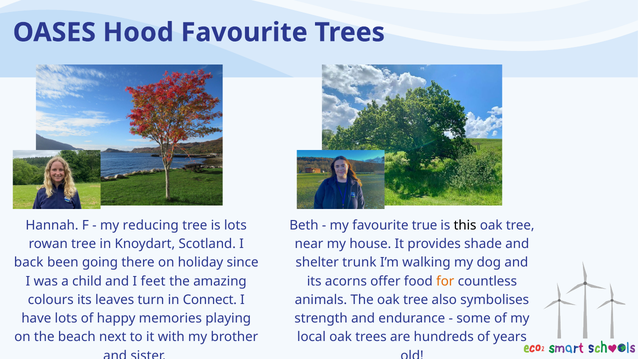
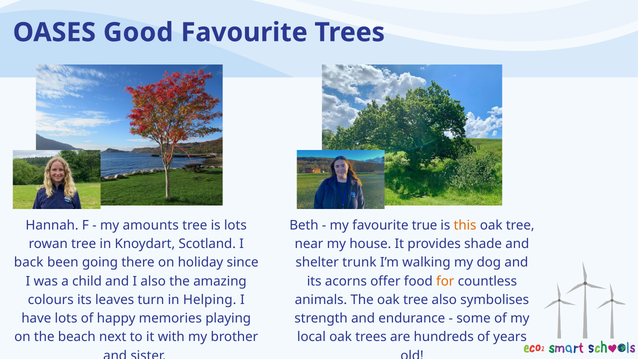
Hood: Hood -> Good
reducing: reducing -> amounts
this colour: black -> orange
I feet: feet -> also
Connect: Connect -> Helping
